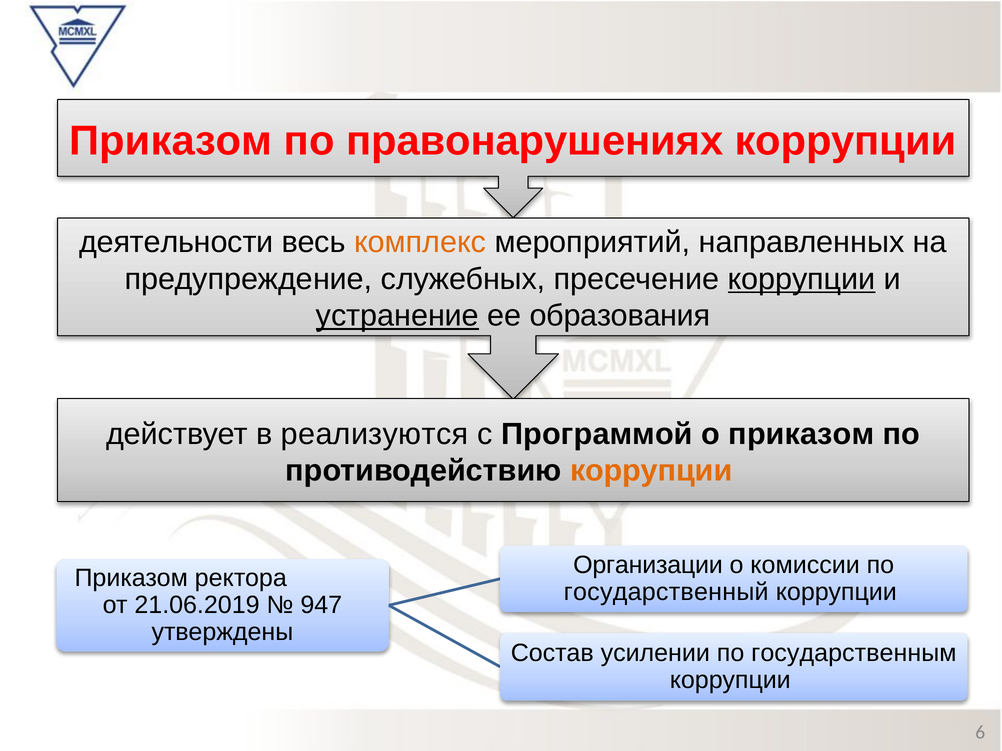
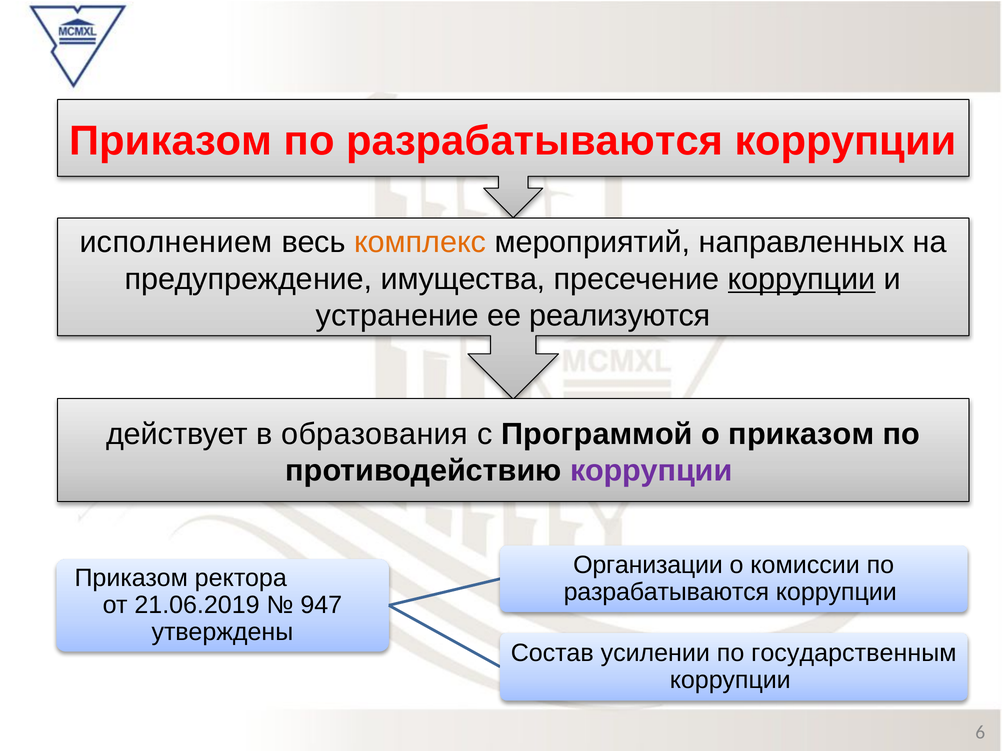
правонарушениях at (535, 141): правонарушениях -> разрабатываются
деятельности: деятельности -> исполнением
служебных: служебных -> имущества
устранение underline: present -> none
образования: образования -> реализуются
реализуются: реализуются -> образования
коррупции at (651, 471) colour: orange -> purple
государственный at (666, 593): государственный -> разрабатываются
